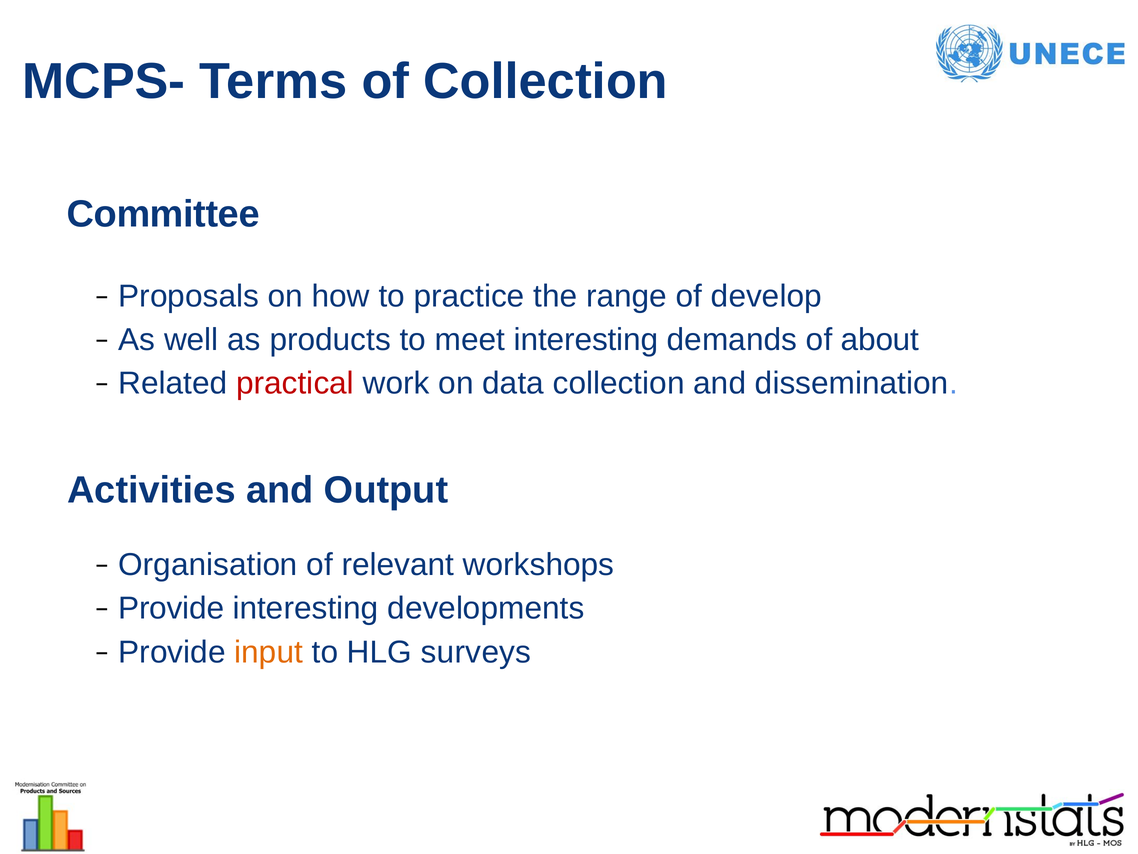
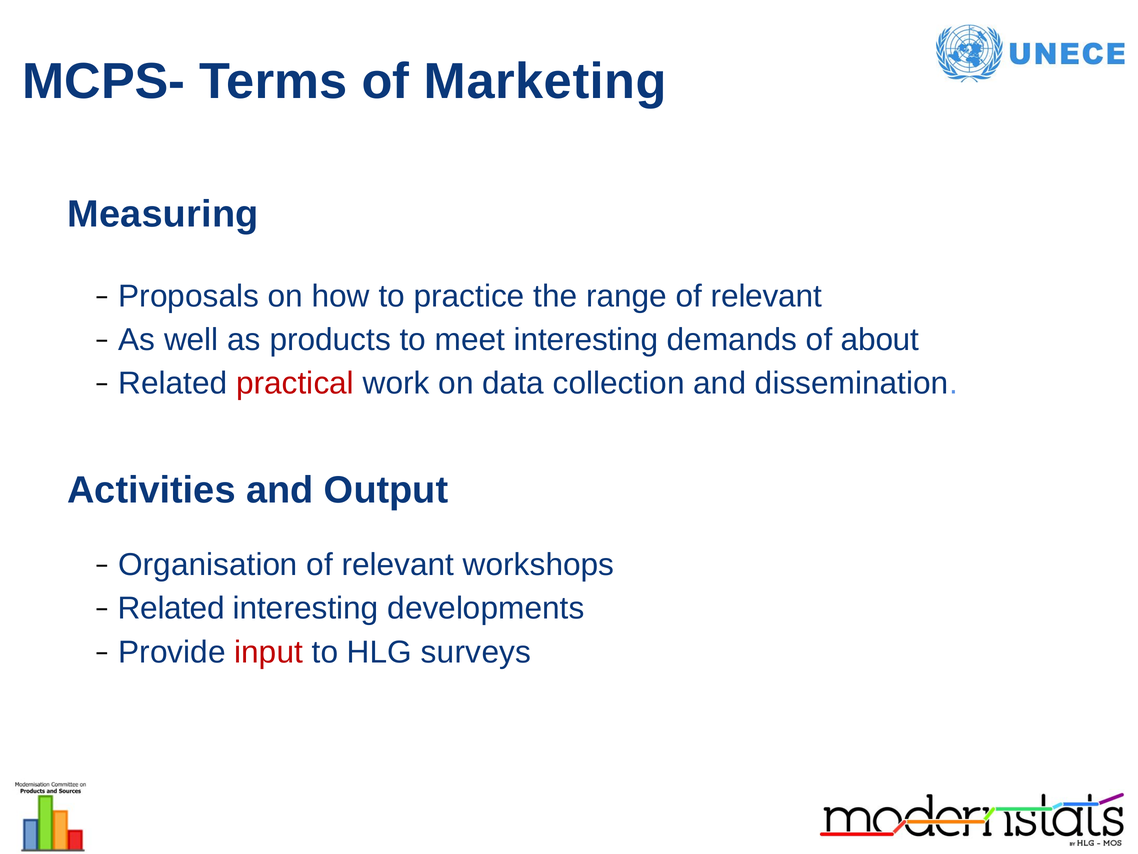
of Collection: Collection -> Marketing
Committee: Committee -> Measuring
range of develop: develop -> relevant
Provide at (171, 608): Provide -> Related
input colour: orange -> red
